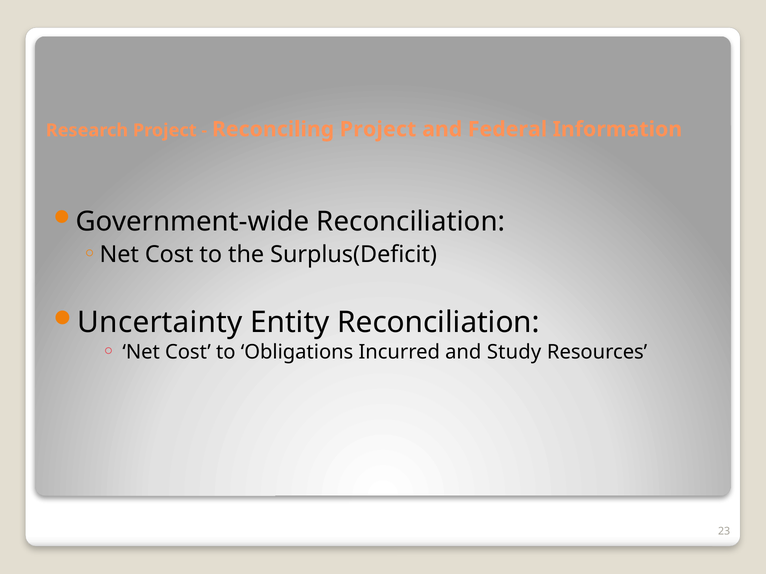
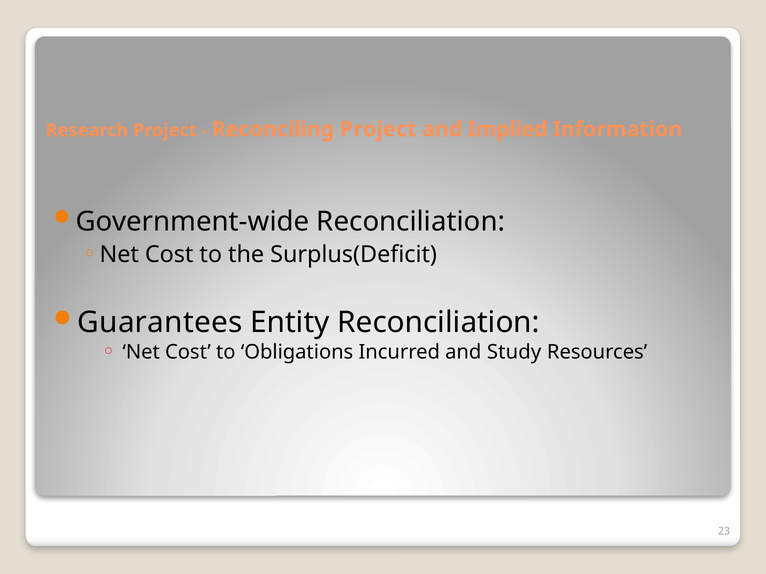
Federal: Federal -> Implied
Uncertainty: Uncertainty -> Guarantees
